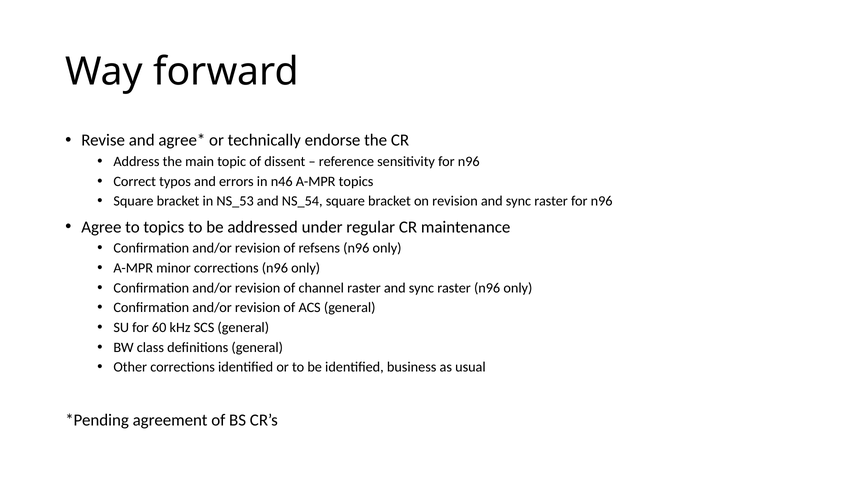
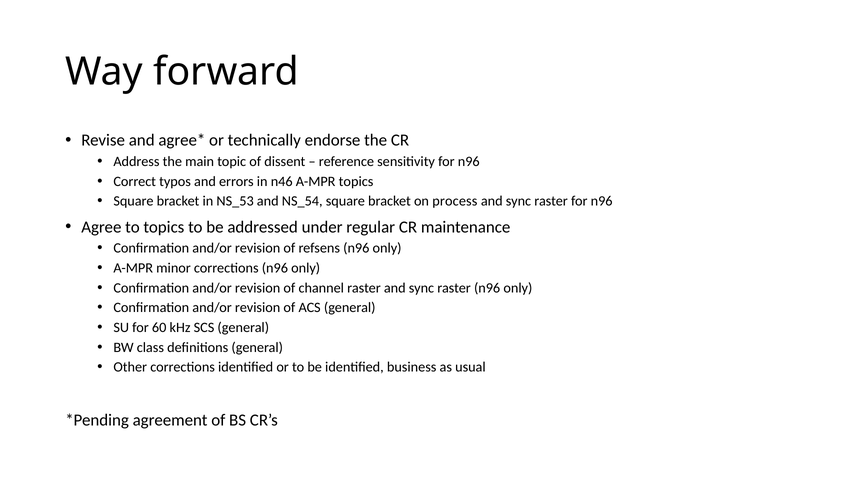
on revision: revision -> process
